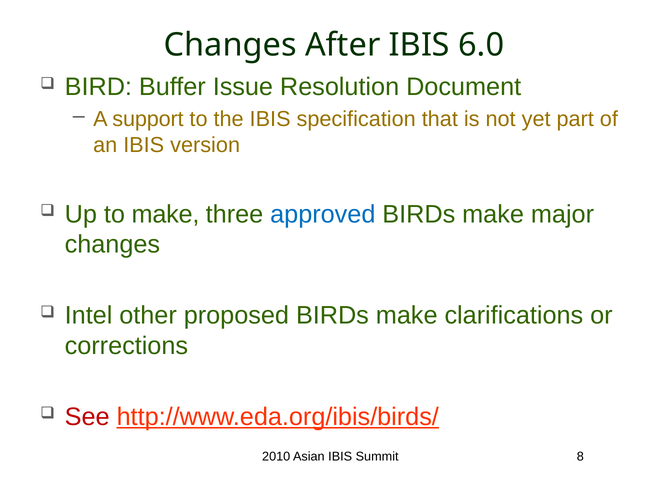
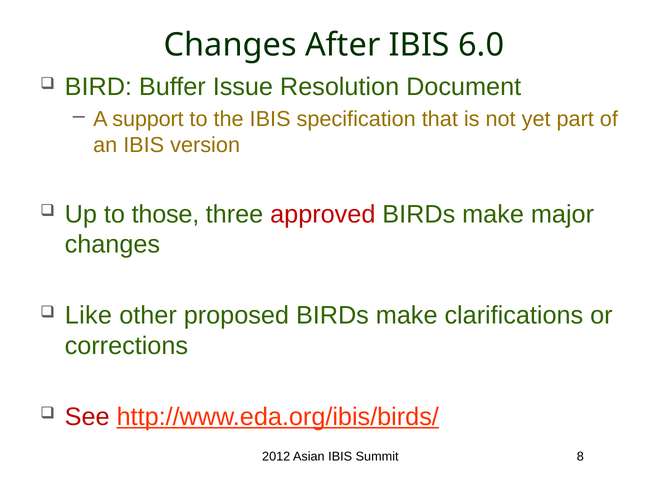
to make: make -> those
approved colour: blue -> red
Intel: Intel -> Like
2010: 2010 -> 2012
